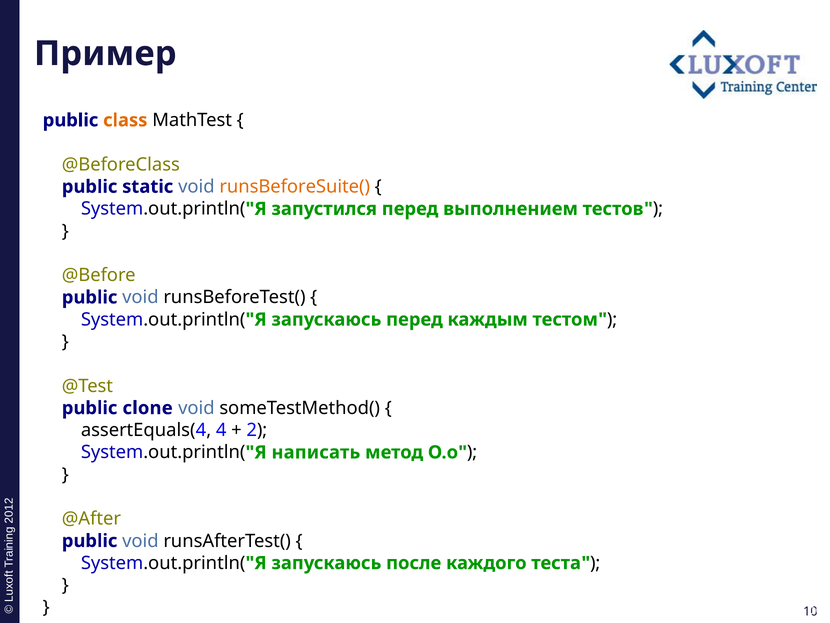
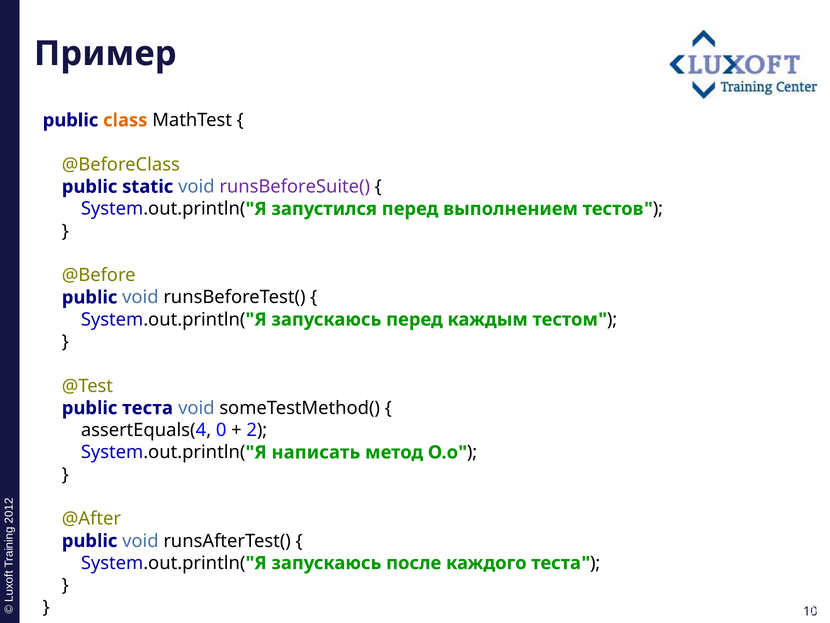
runsBeforeSuite( colour: orange -> purple
public clone: clone -> теста
assertEquals(4 4: 4 -> 0
